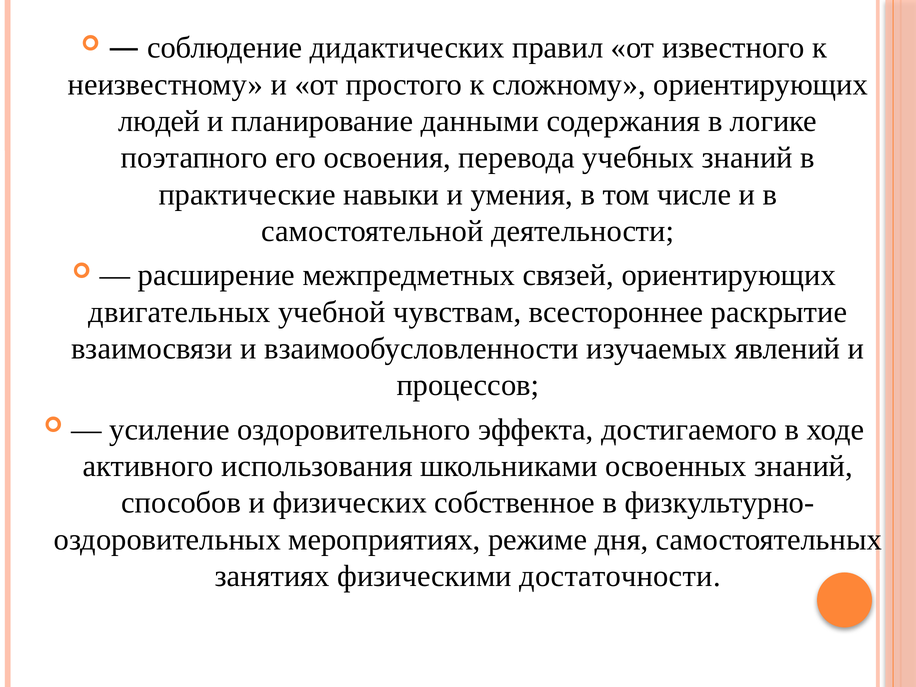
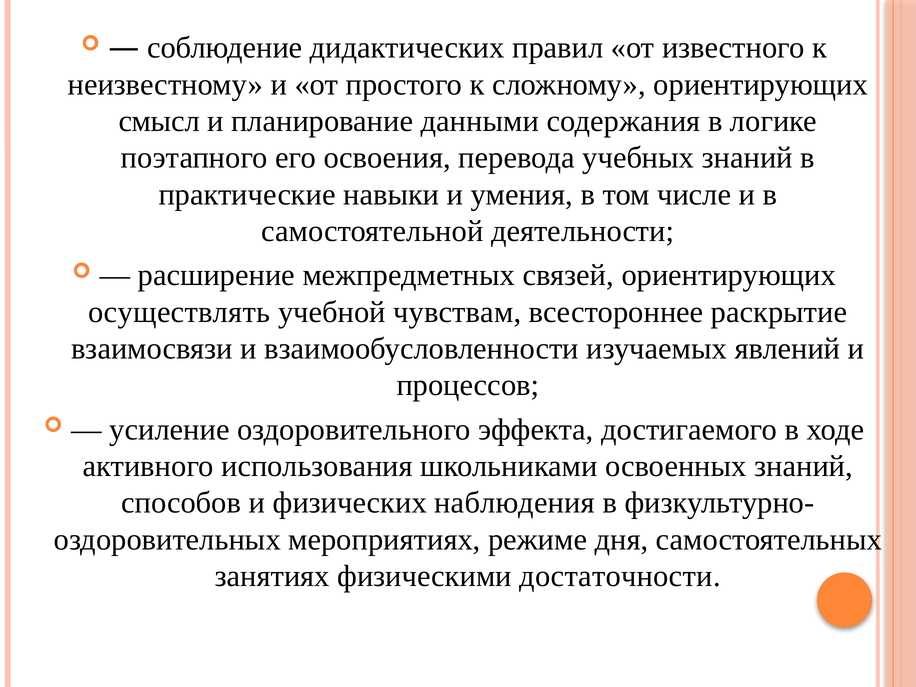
людей: людей -> смысл
двигательных: двигательных -> осуществлять
собственное: собственное -> наблюдения
